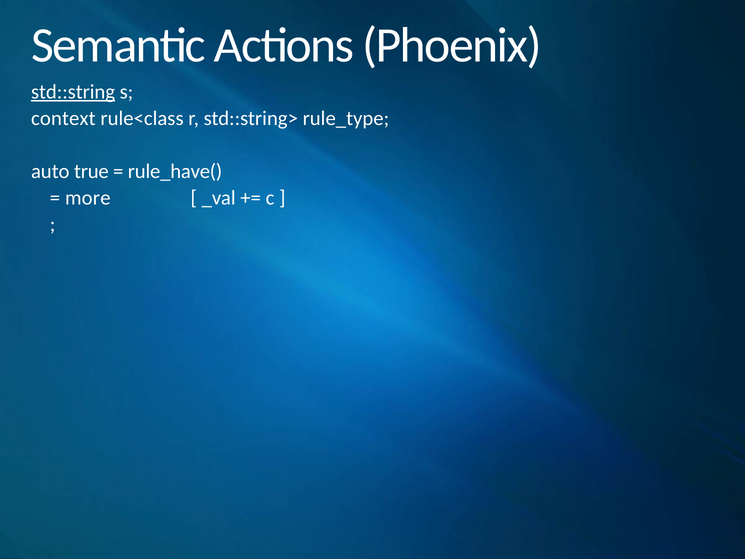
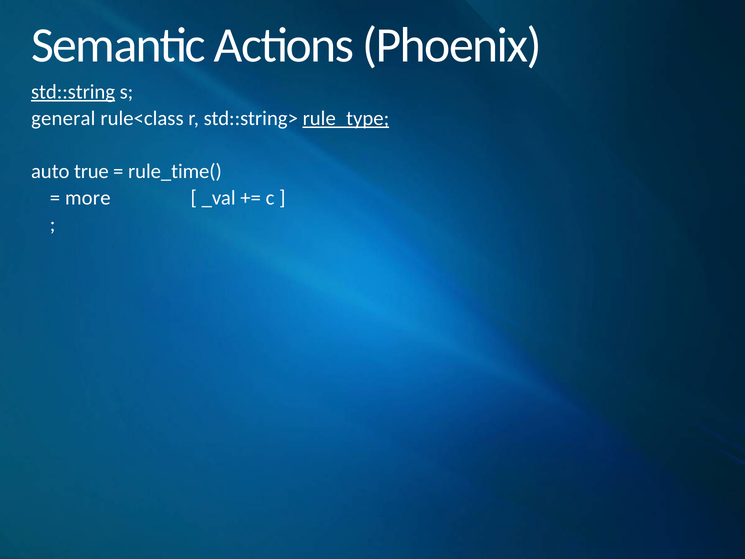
context: context -> general
rule_type underline: none -> present
rule_have(: rule_have( -> rule_time(
